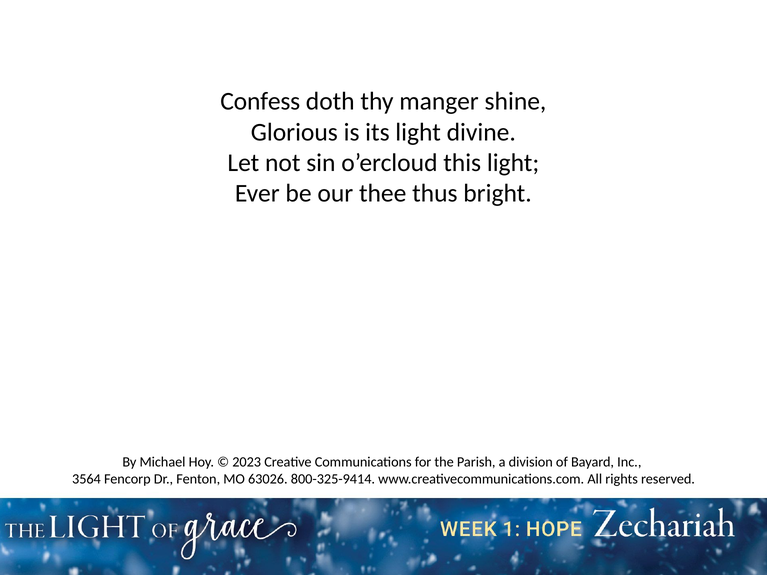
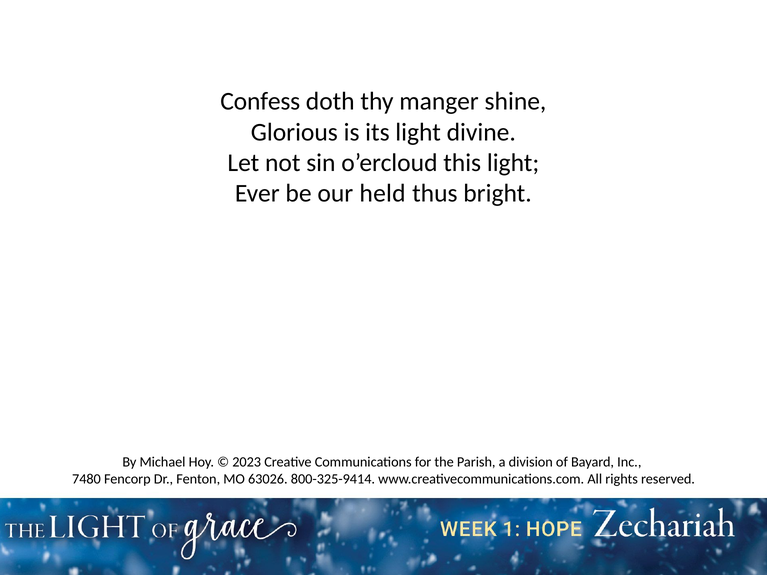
thee: thee -> held
3564: 3564 -> 7480
